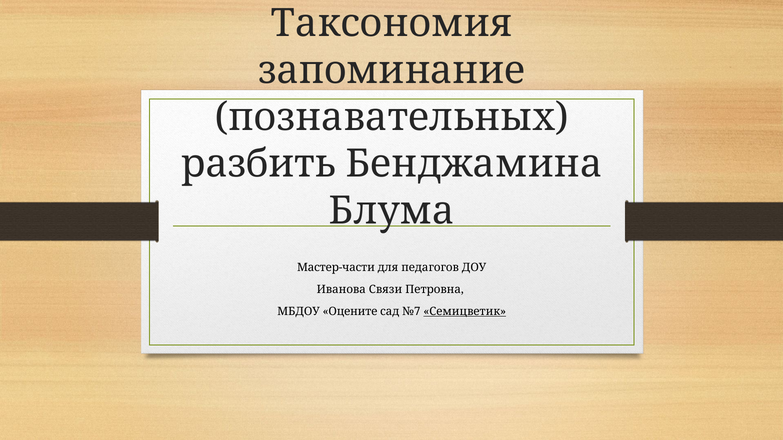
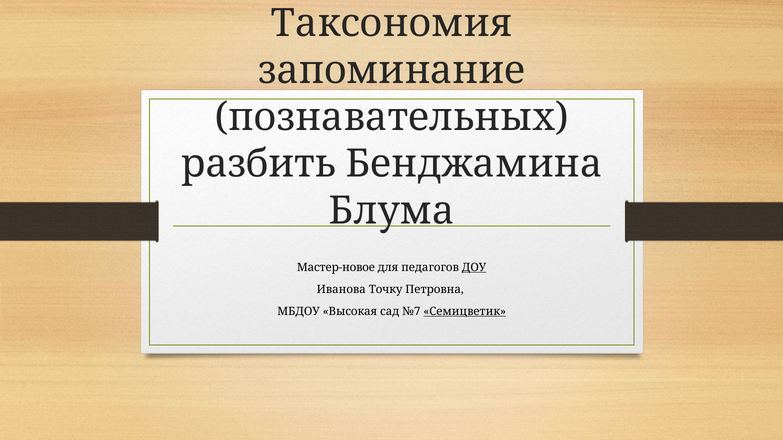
Мастер-части: Мастер-части -> Мастер-новое
ДОУ underline: none -> present
Связи: Связи -> Точку
Оцените: Оцените -> Высокая
